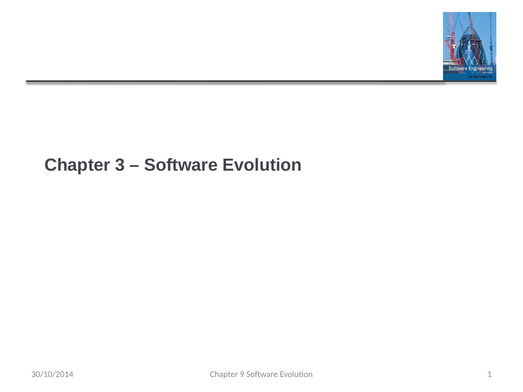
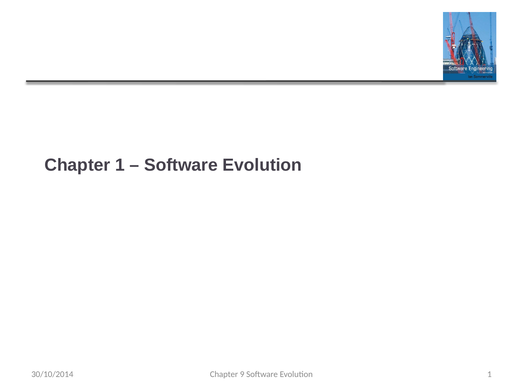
Chapter 3: 3 -> 1
